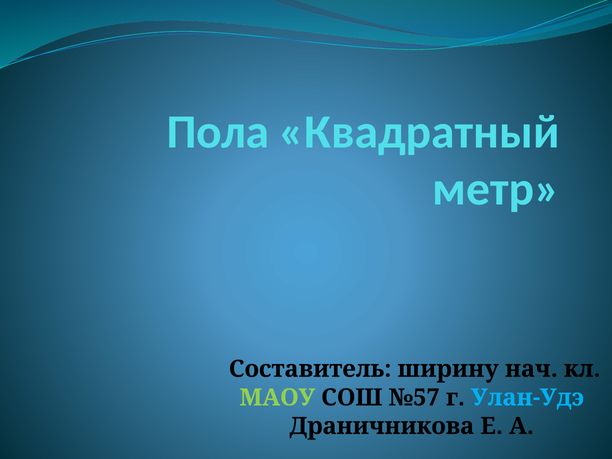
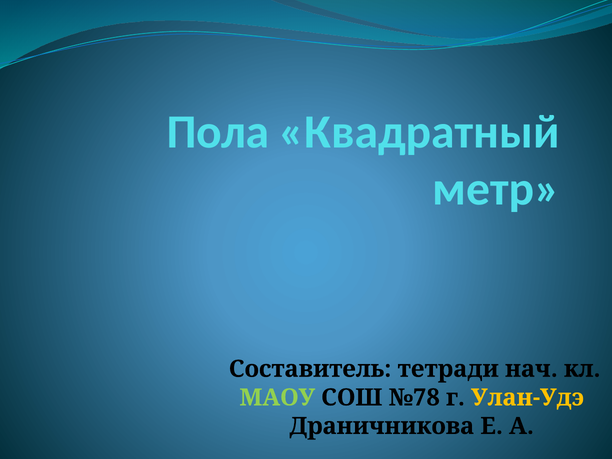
ширину: ширину -> тетради
№57: №57 -> №78
Улан-Удэ colour: light blue -> yellow
